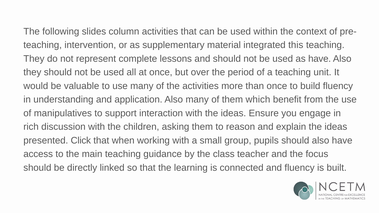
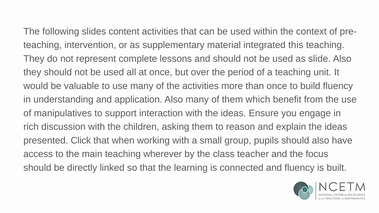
column: column -> content
as have: have -> slide
guidance: guidance -> wherever
